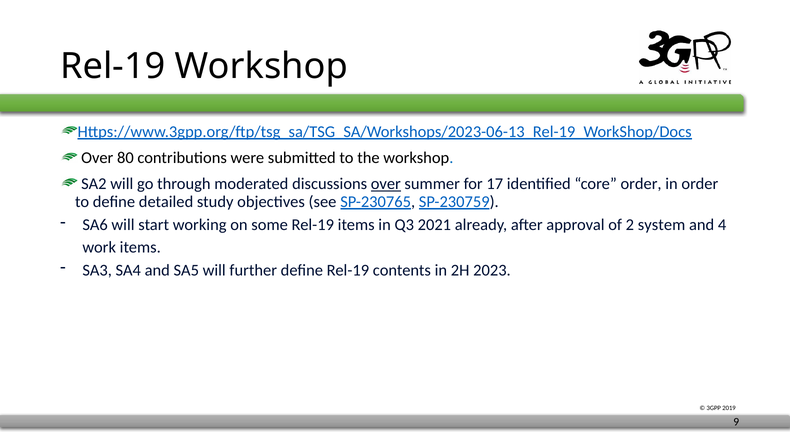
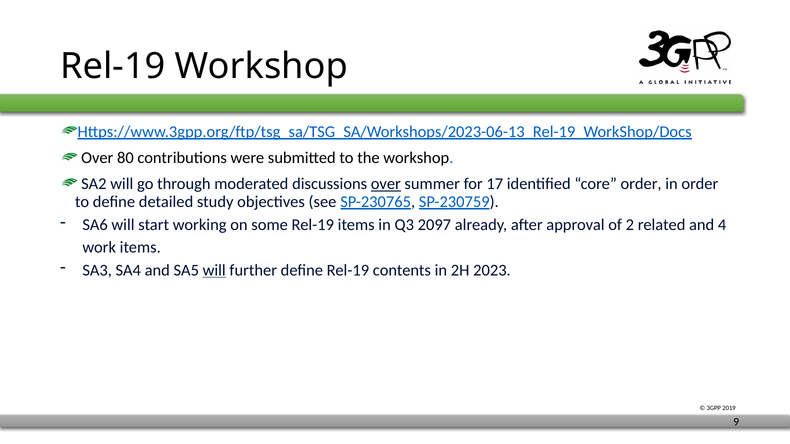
2021: 2021 -> 2097
system: system -> related
will at (214, 270) underline: none -> present
